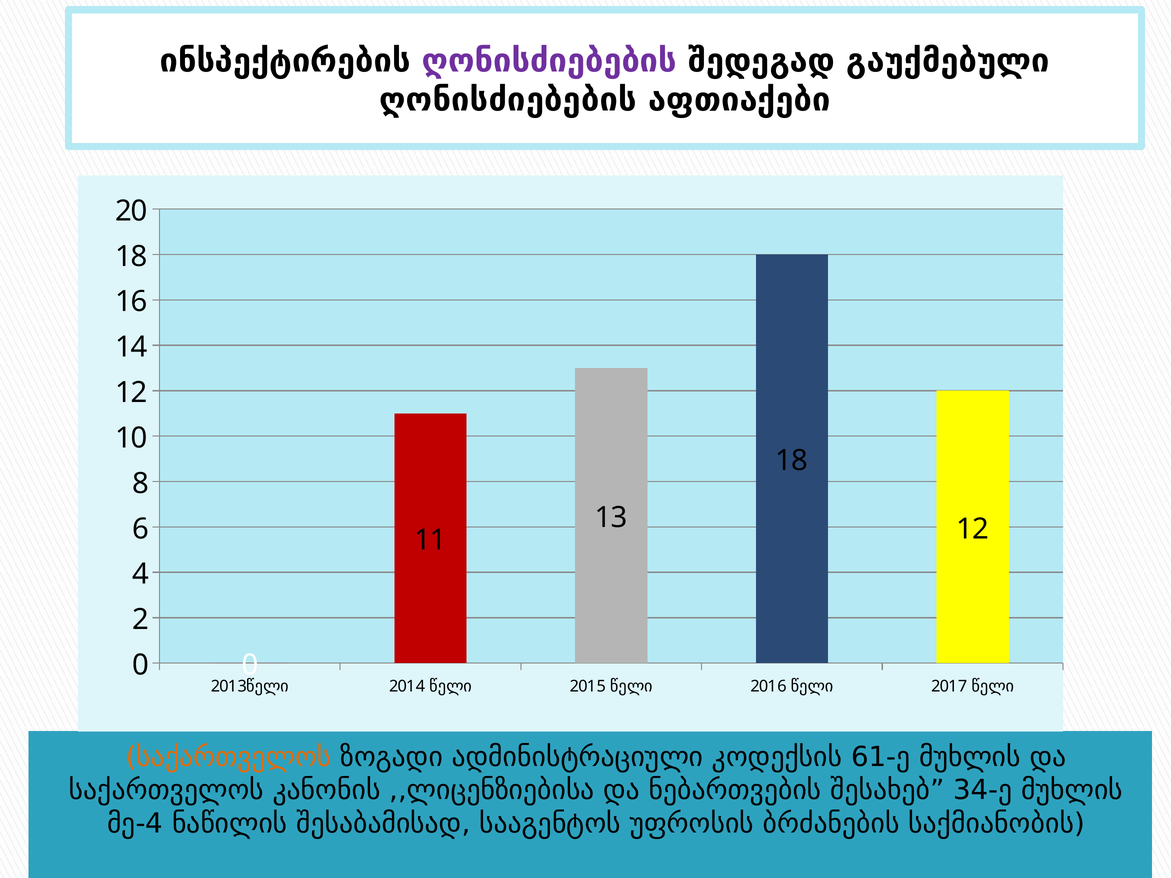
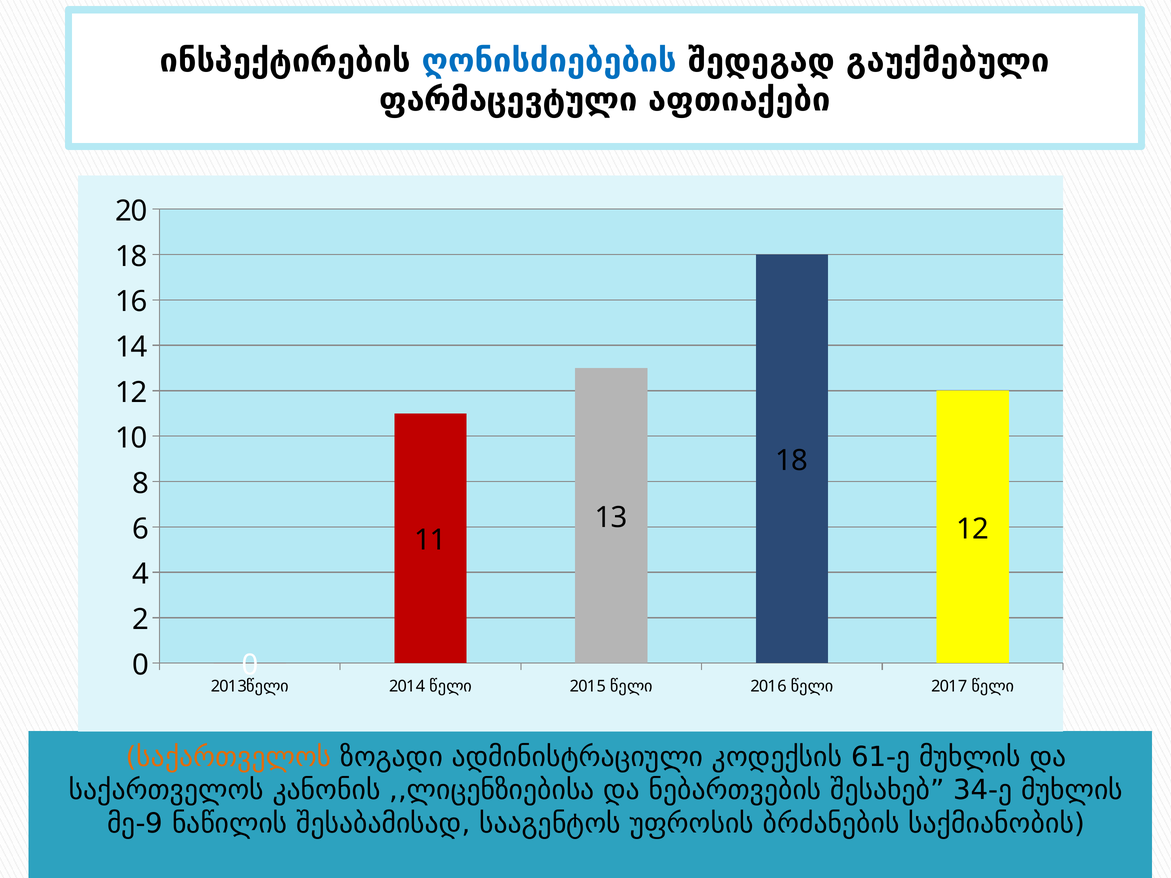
ღონისძიებების at (549, 61) colour: purple -> blue
ღონისძიებების at (508, 100): ღონისძიებების -> ფარმაცევტული
მე-4: მე-4 -> მე-9
